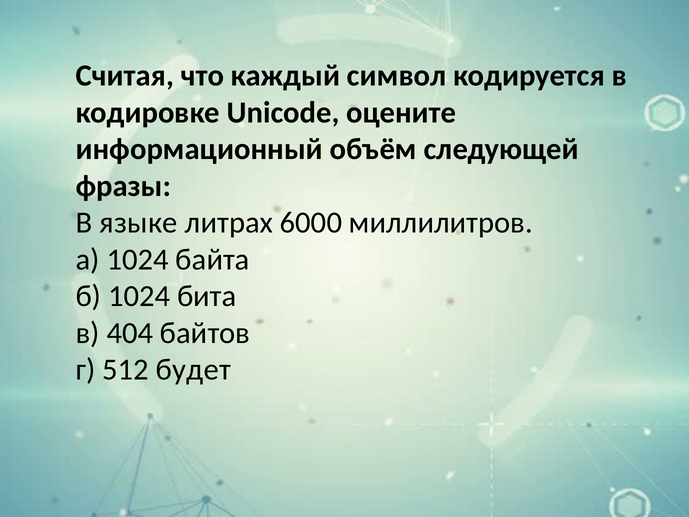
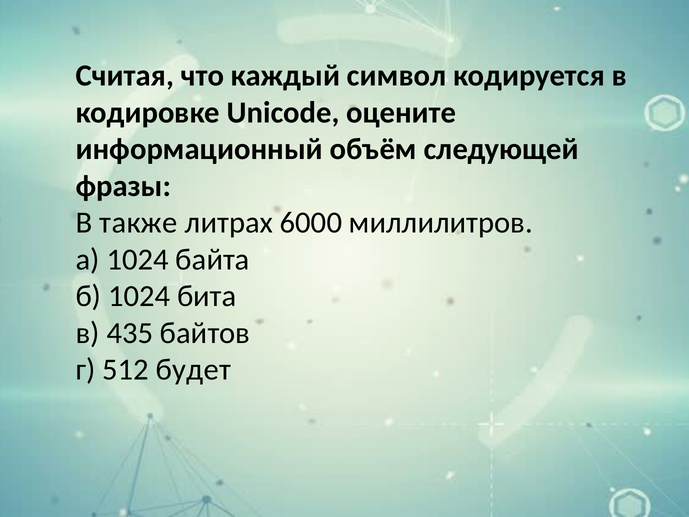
языке: языке -> также
404: 404 -> 435
